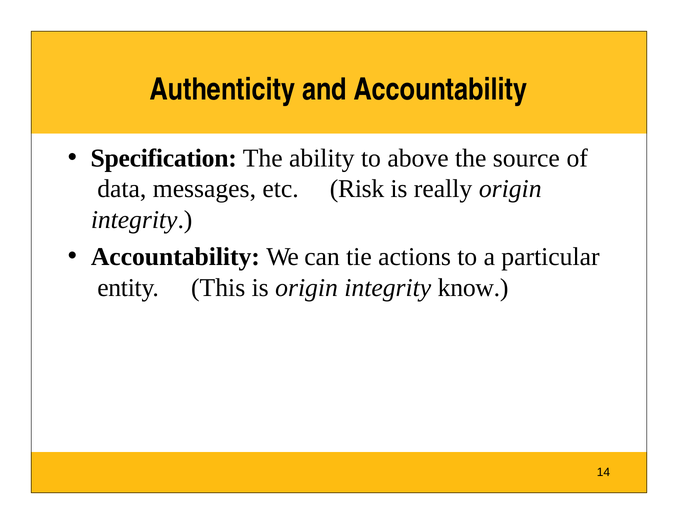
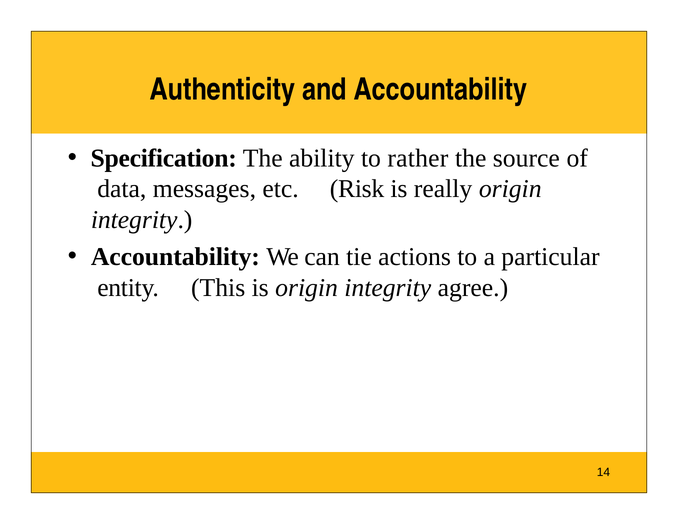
above: above -> rather
know: know -> agree
